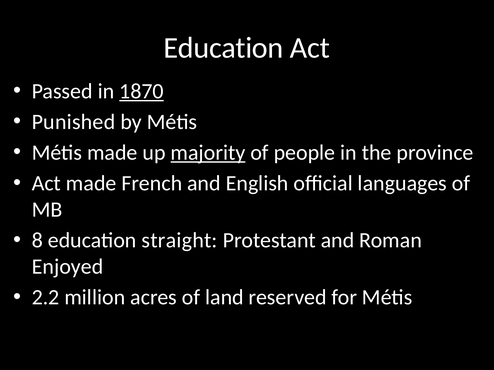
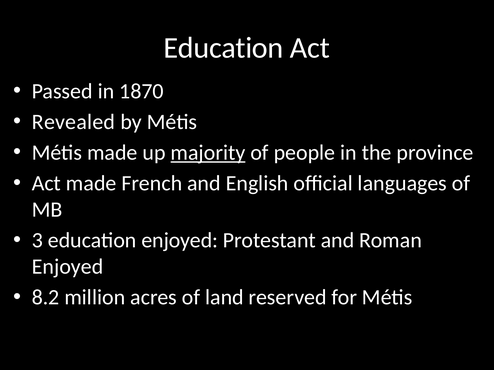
1870 underline: present -> none
Punished: Punished -> Revealed
8: 8 -> 3
education straight: straight -> enjoyed
2.2: 2.2 -> 8.2
